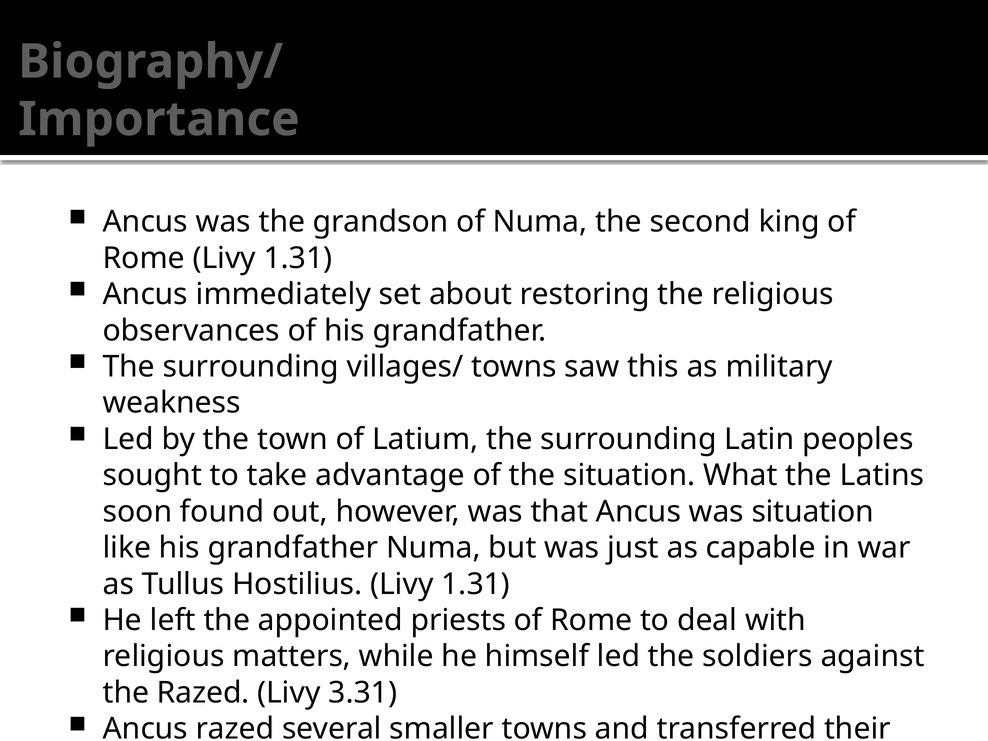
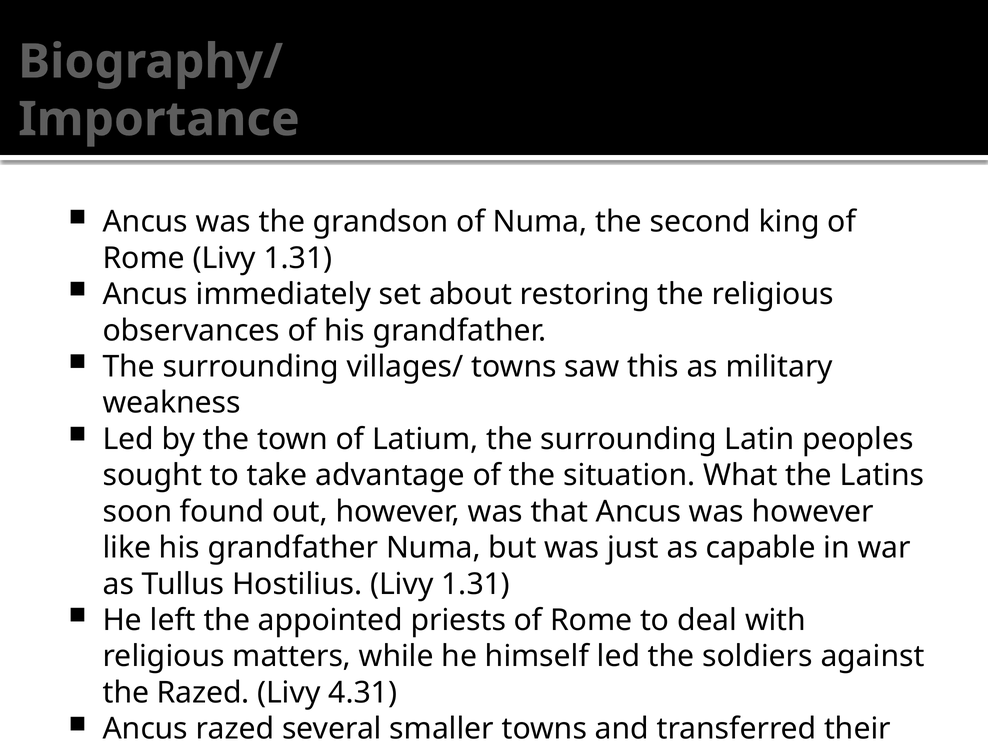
was situation: situation -> however
3.31: 3.31 -> 4.31
